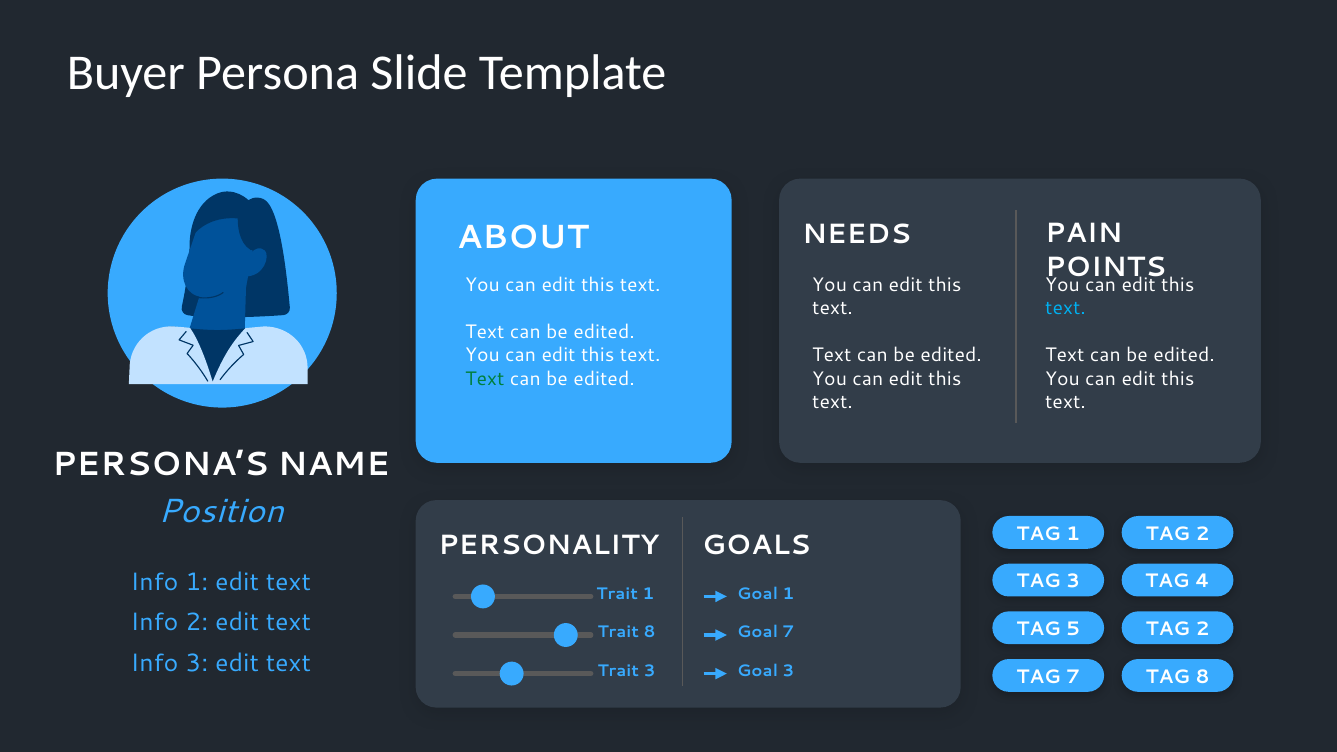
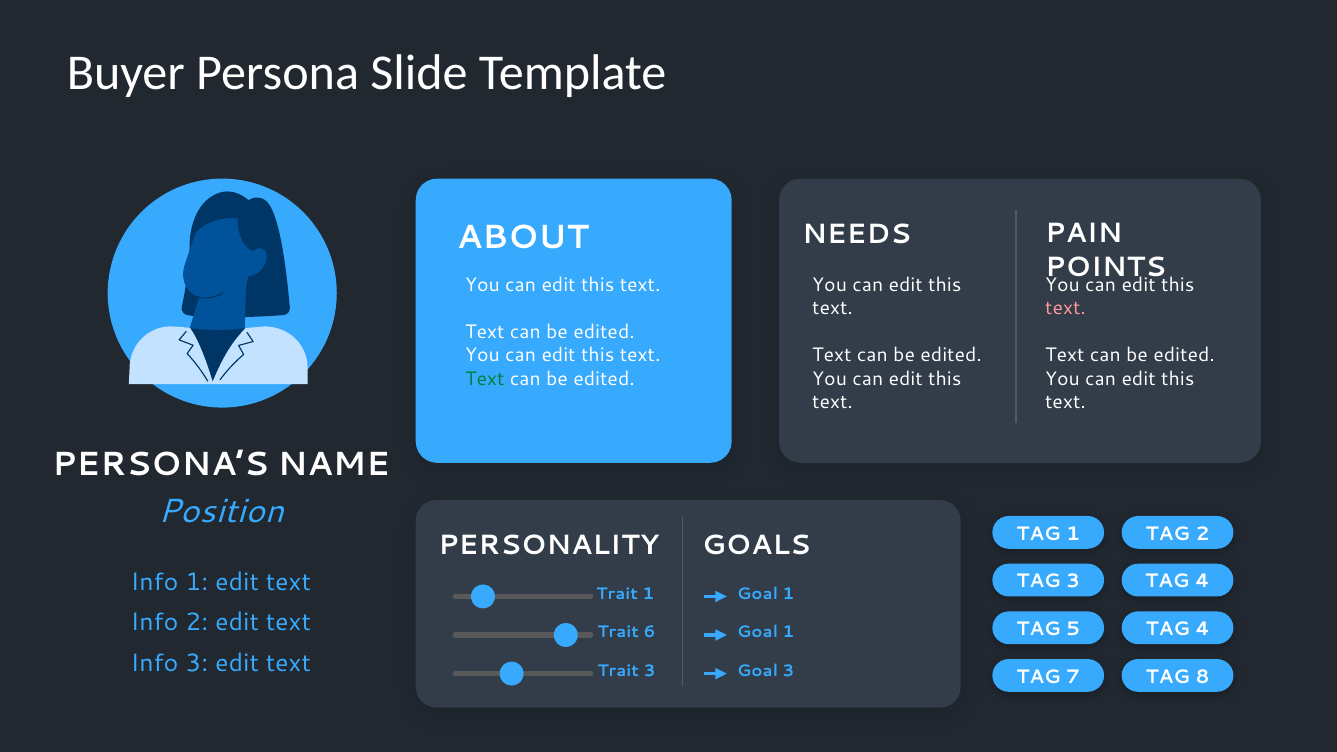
text at (1065, 309) colour: light blue -> pink
5 TAG 2: 2 -> 4
Trait 8: 8 -> 6
7 at (788, 632): 7 -> 1
